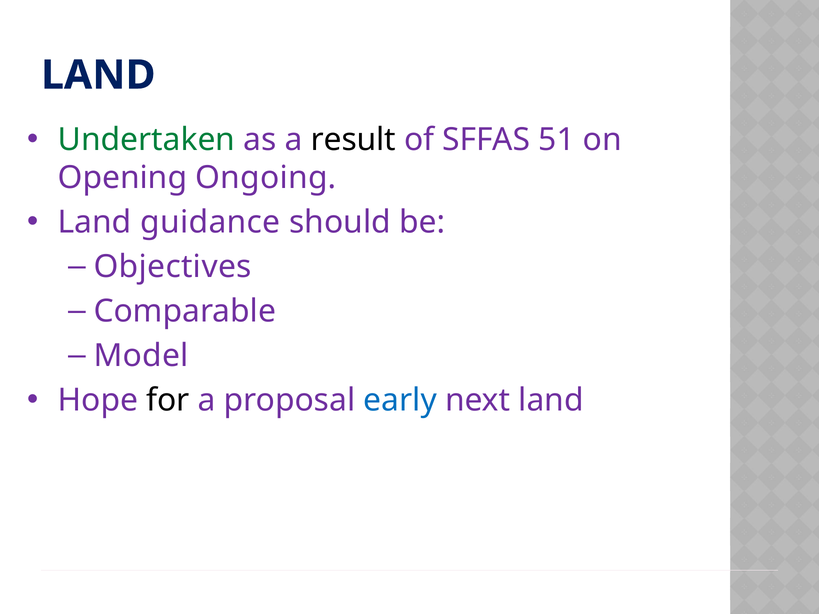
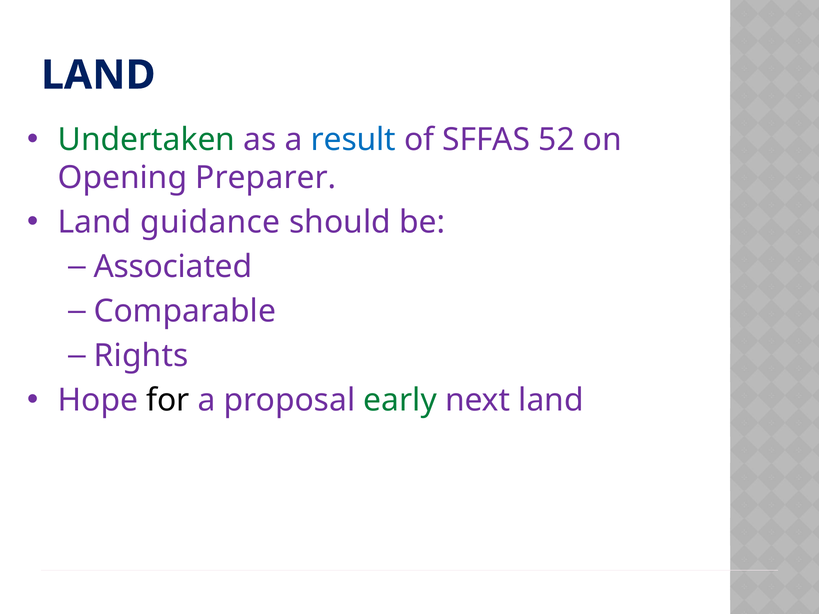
result colour: black -> blue
51: 51 -> 52
Ongoing: Ongoing -> Preparer
Objectives: Objectives -> Associated
Model: Model -> Rights
early colour: blue -> green
